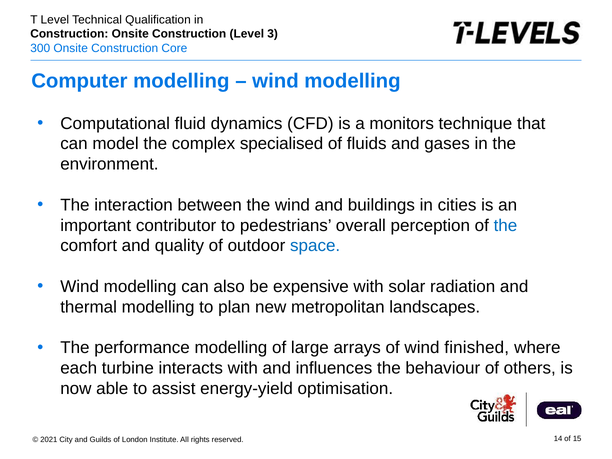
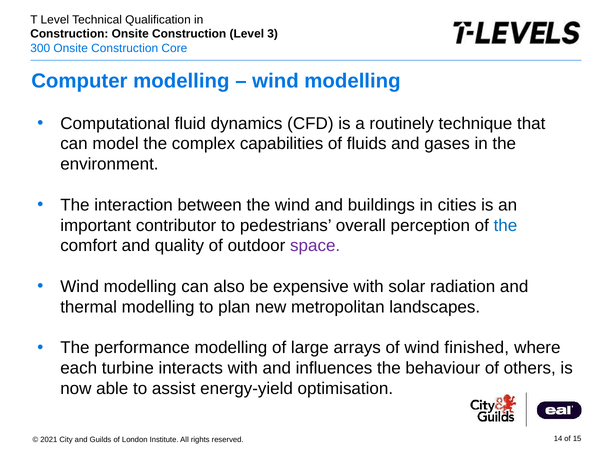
monitors: monitors -> routinely
specialised: specialised -> capabilities
space colour: blue -> purple
